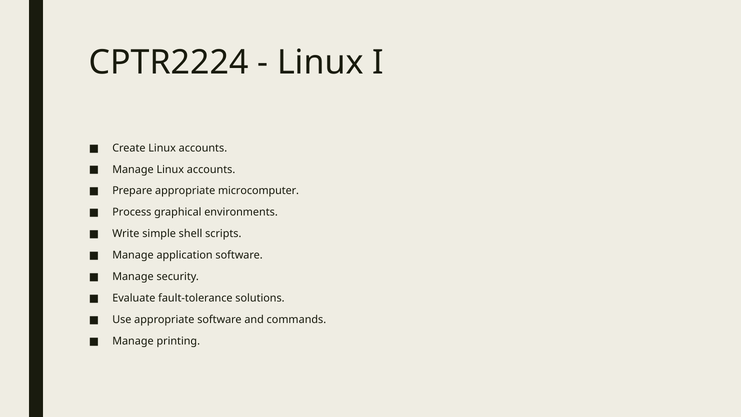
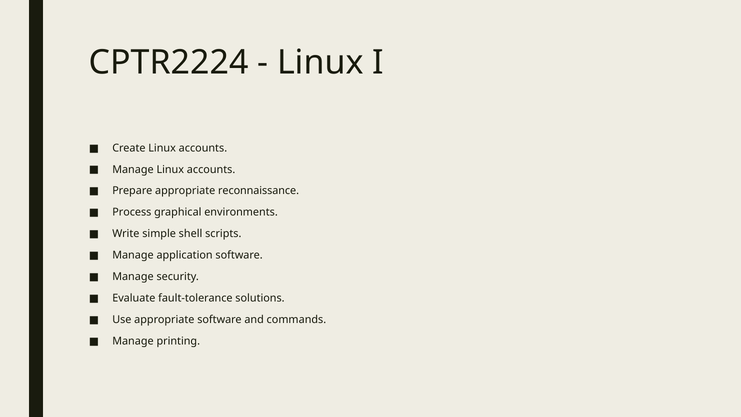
microcomputer: microcomputer -> reconnaissance
